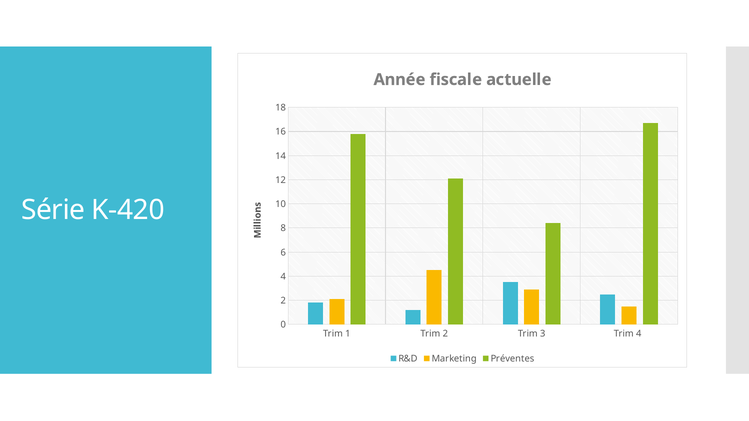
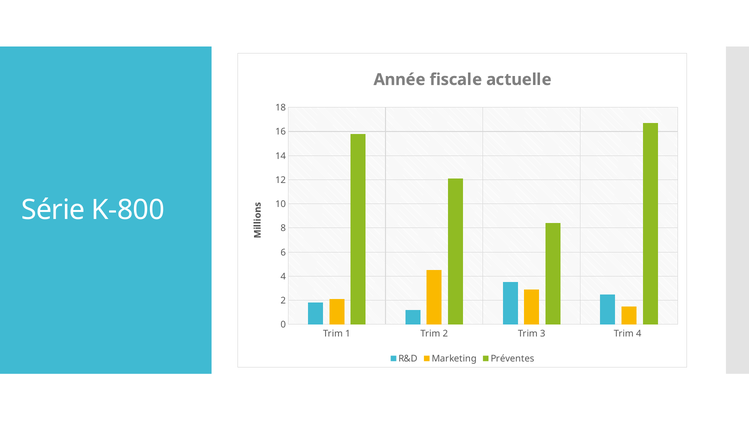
K-420: K-420 -> K-800
